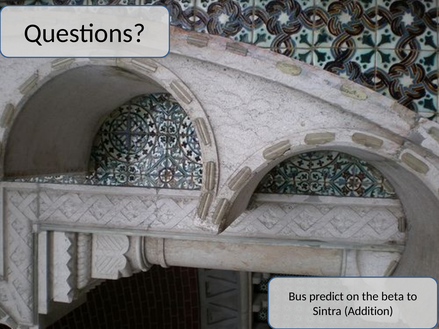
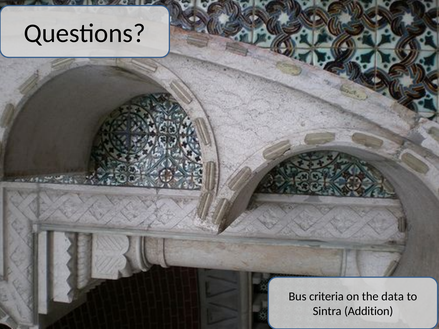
predict: predict -> criteria
beta: beta -> data
